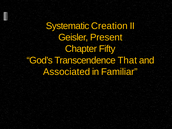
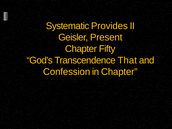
Creation: Creation -> Provides
Associated: Associated -> Confession
in Familiar: Familiar -> Chapter
